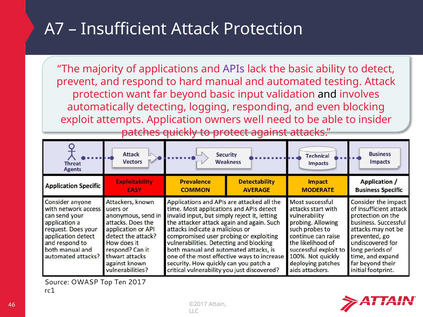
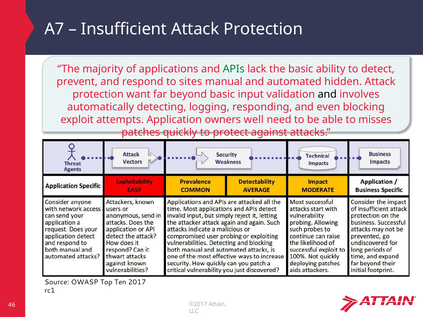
APIs colour: purple -> green
hard: hard -> sites
testing: testing -> hidden
insider: insider -> misses
